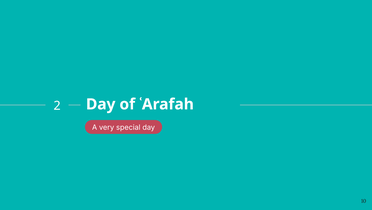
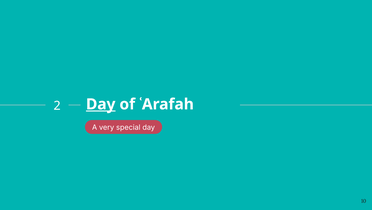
Day at (101, 104) underline: none -> present
